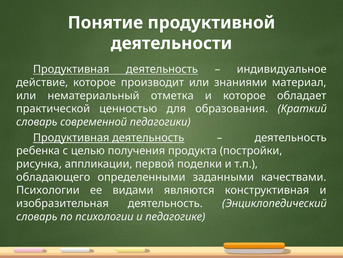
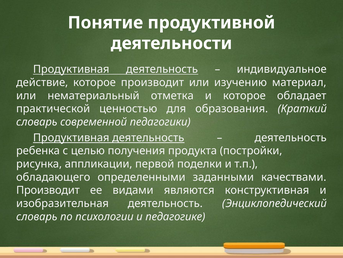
знаниями: знаниями -> изучению
Психологии at (48, 190): Психологии -> Производит
